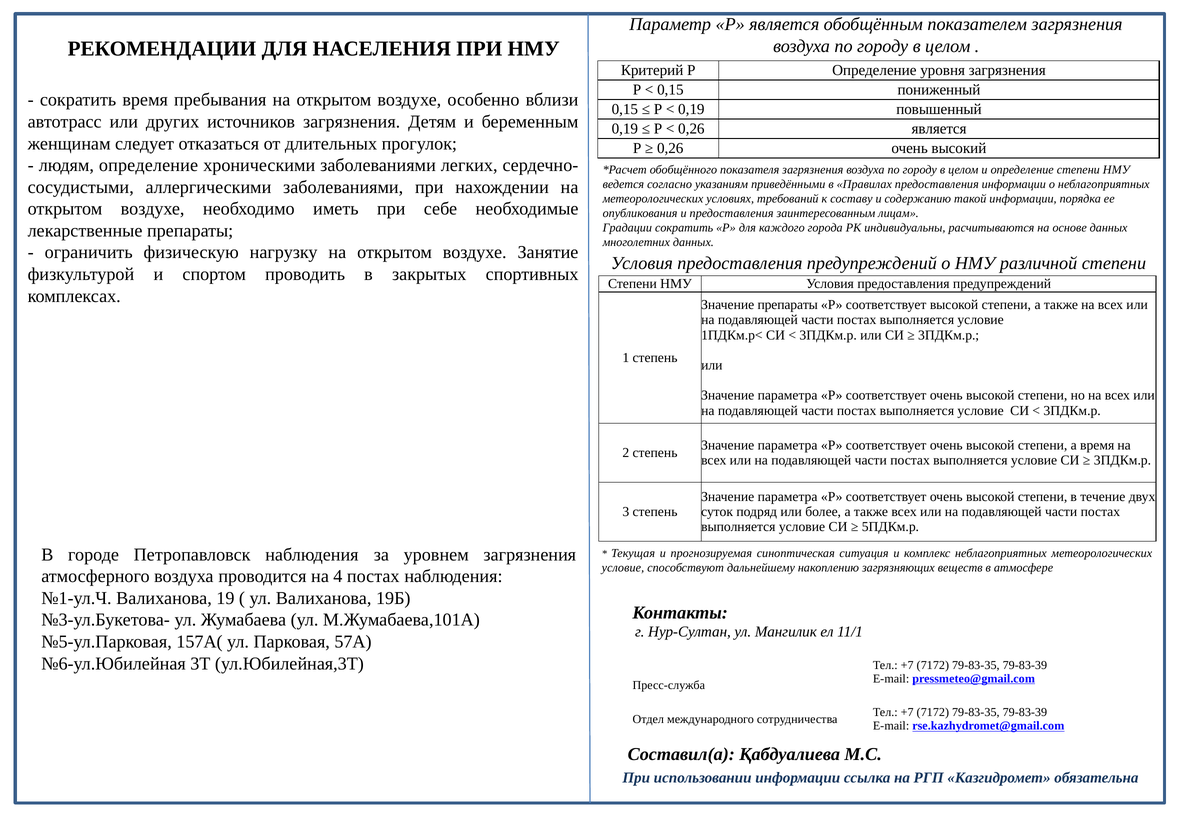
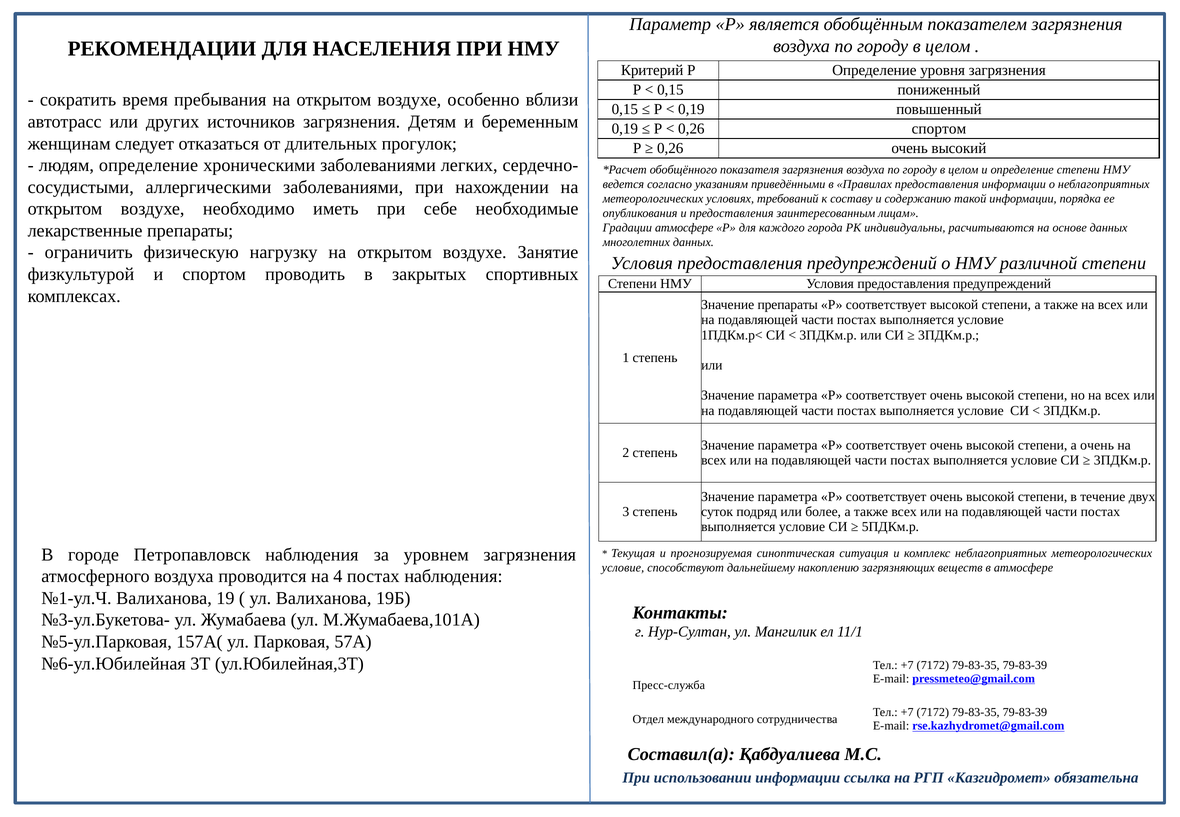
0,26 является: является -> спортом
Градации сократить: сократить -> атмосфере
а время: время -> очень
